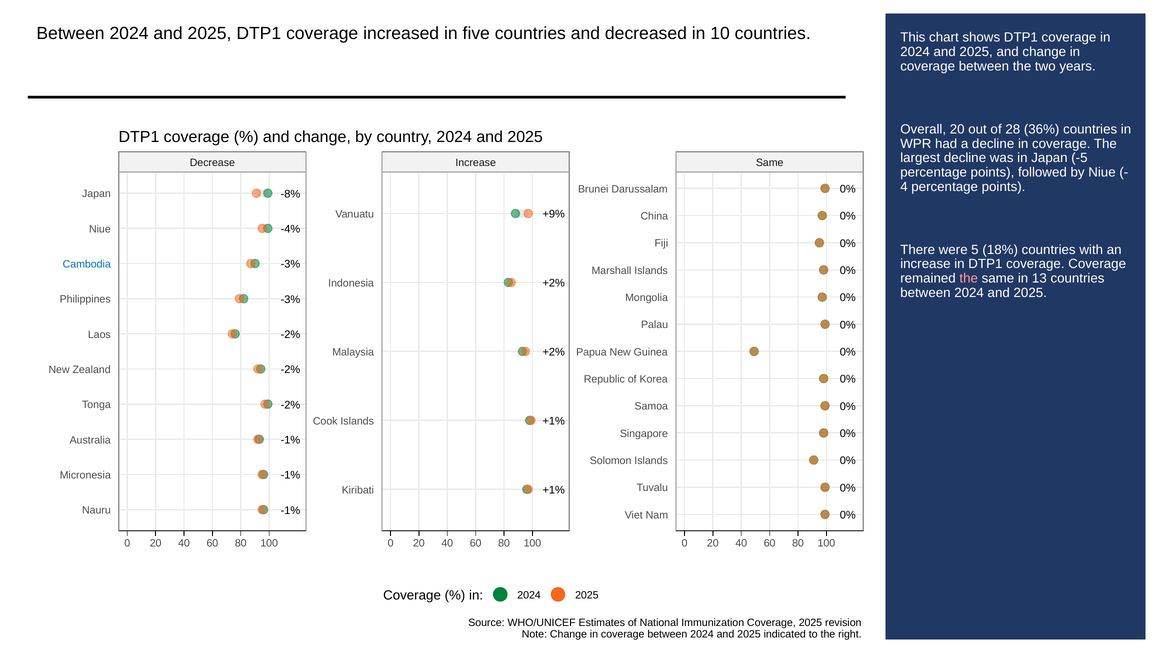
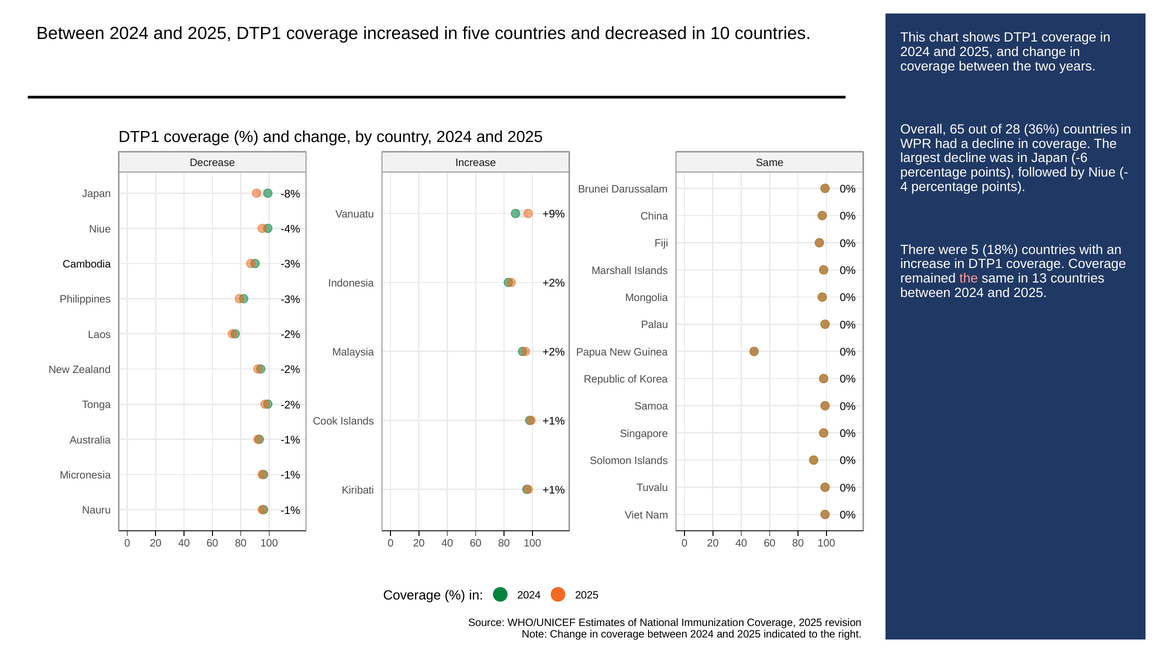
Overall 20: 20 -> 65
-5: -5 -> -6
Cambodia colour: blue -> black
